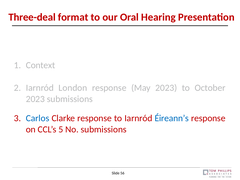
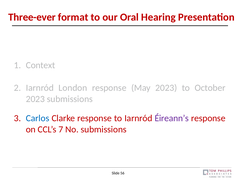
Three-deal: Three-deal -> Three-ever
Éireann’s colour: blue -> purple
5: 5 -> 7
